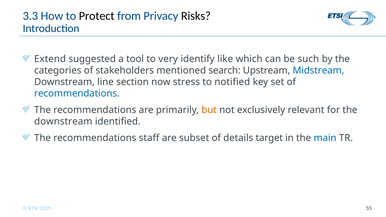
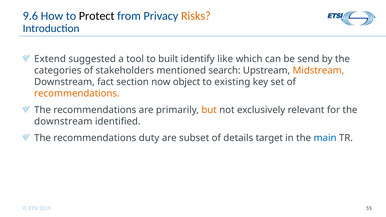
3.3: 3.3 -> 9.6
Risks colour: black -> orange
very: very -> built
such: such -> send
Midstream colour: blue -> orange
line: line -> fact
stress: stress -> object
notified: notified -> existing
recommendations at (77, 94) colour: blue -> orange
staff: staff -> duty
